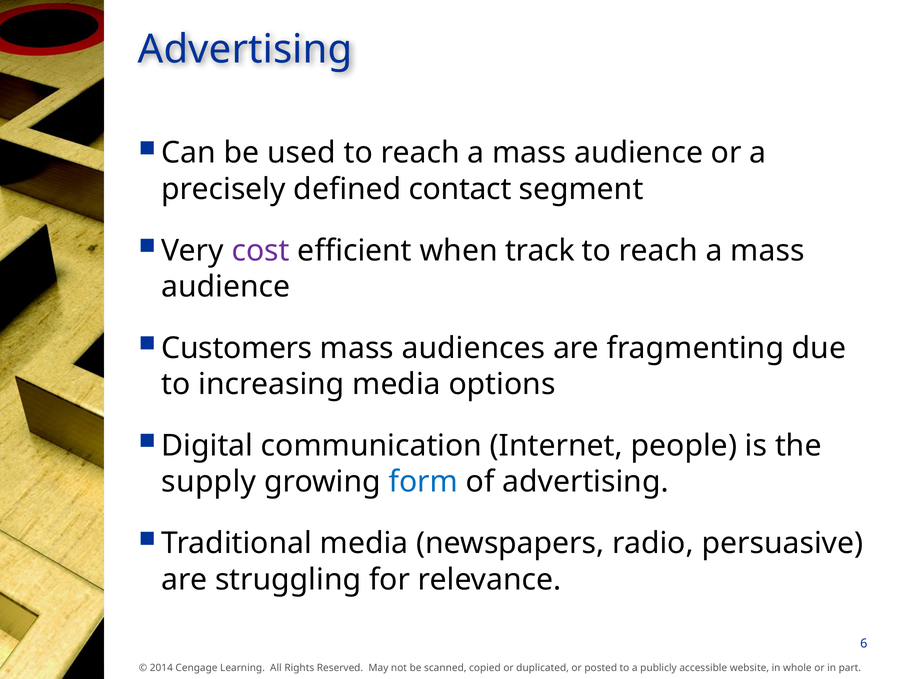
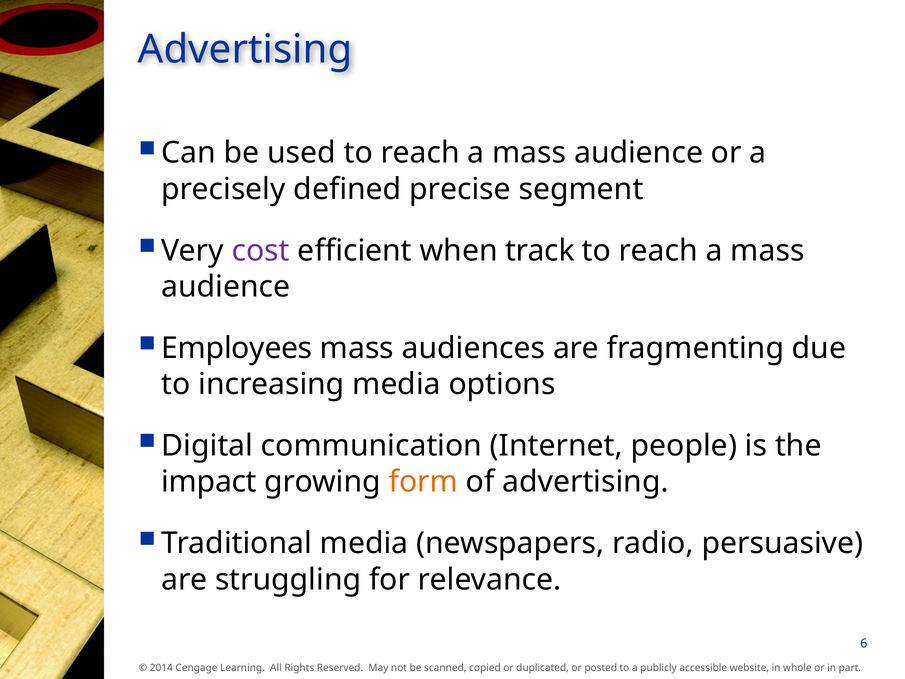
contact: contact -> precise
Customers: Customers -> Employees
supply: supply -> impact
form colour: blue -> orange
